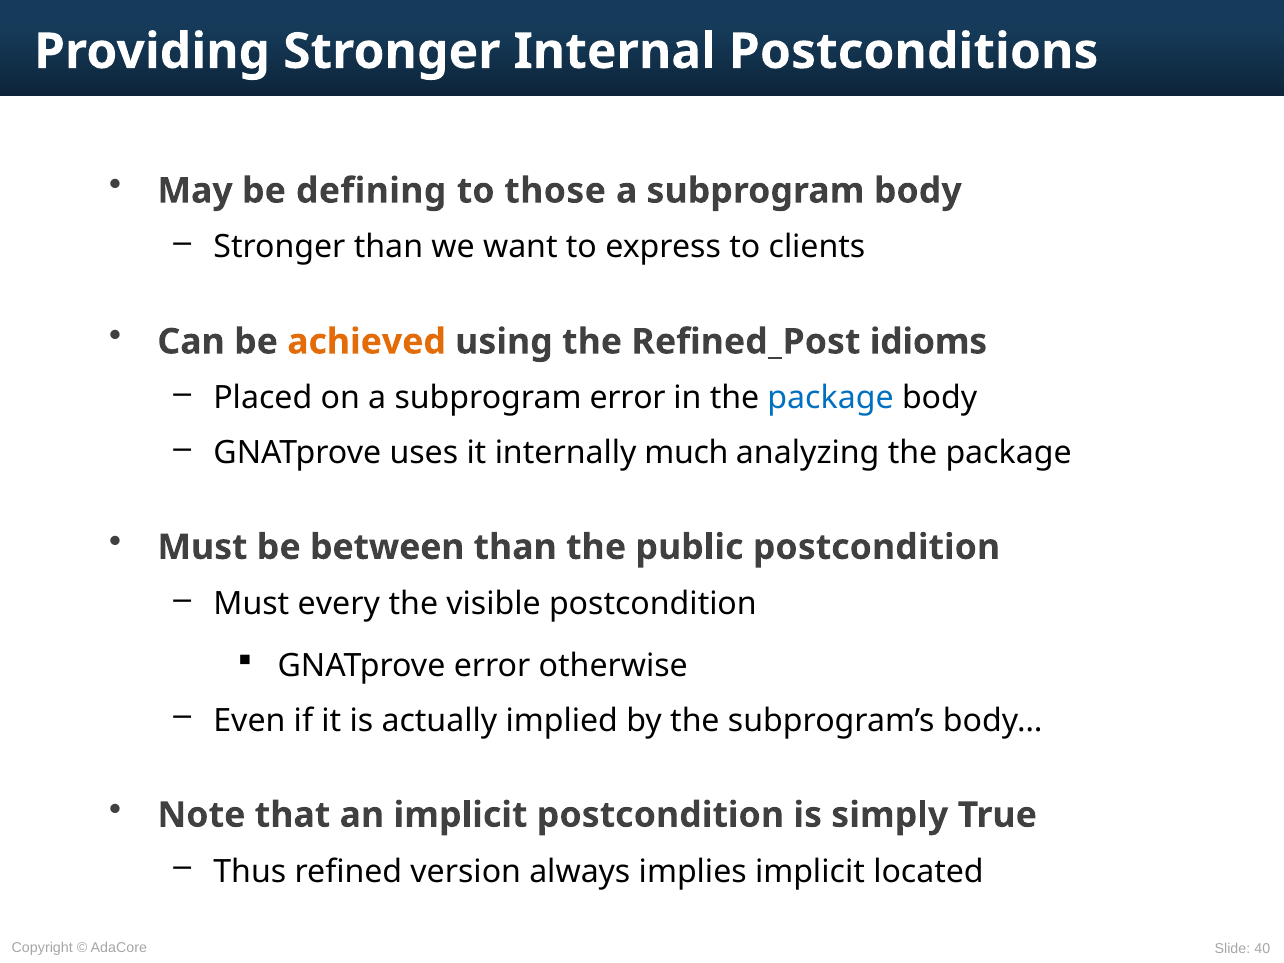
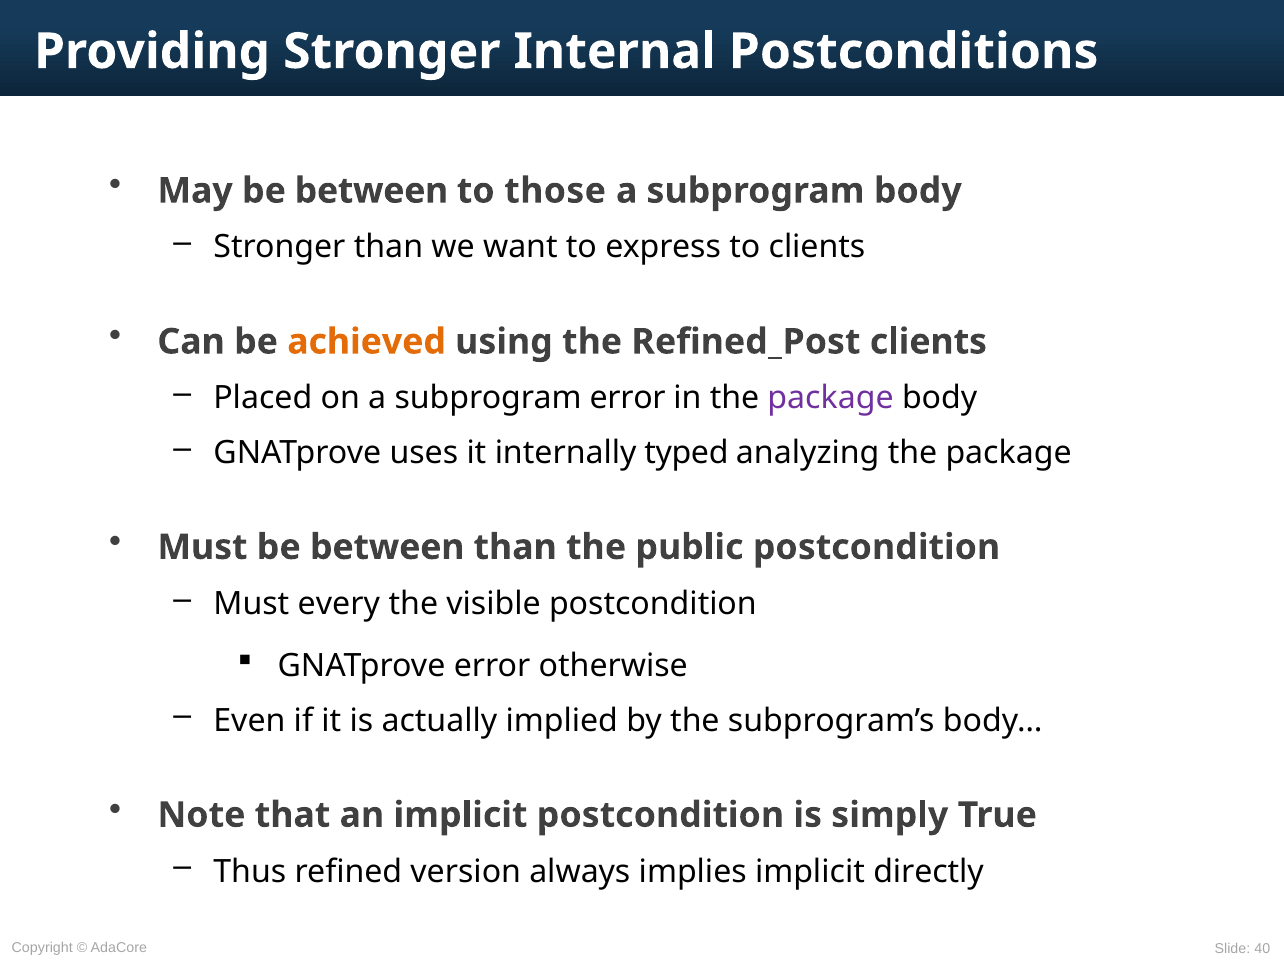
May be defining: defining -> between
Refined_Post idioms: idioms -> clients
package at (831, 398) colour: blue -> purple
much: much -> typed
located: located -> directly
